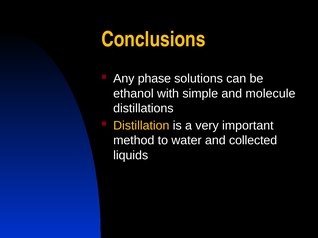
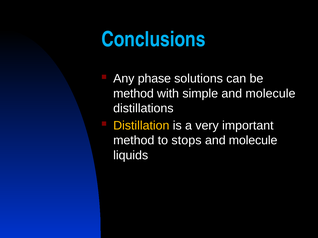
Conclusions colour: yellow -> light blue
ethanol at (133, 94): ethanol -> method
water: water -> stops
collected at (253, 141): collected -> molecule
